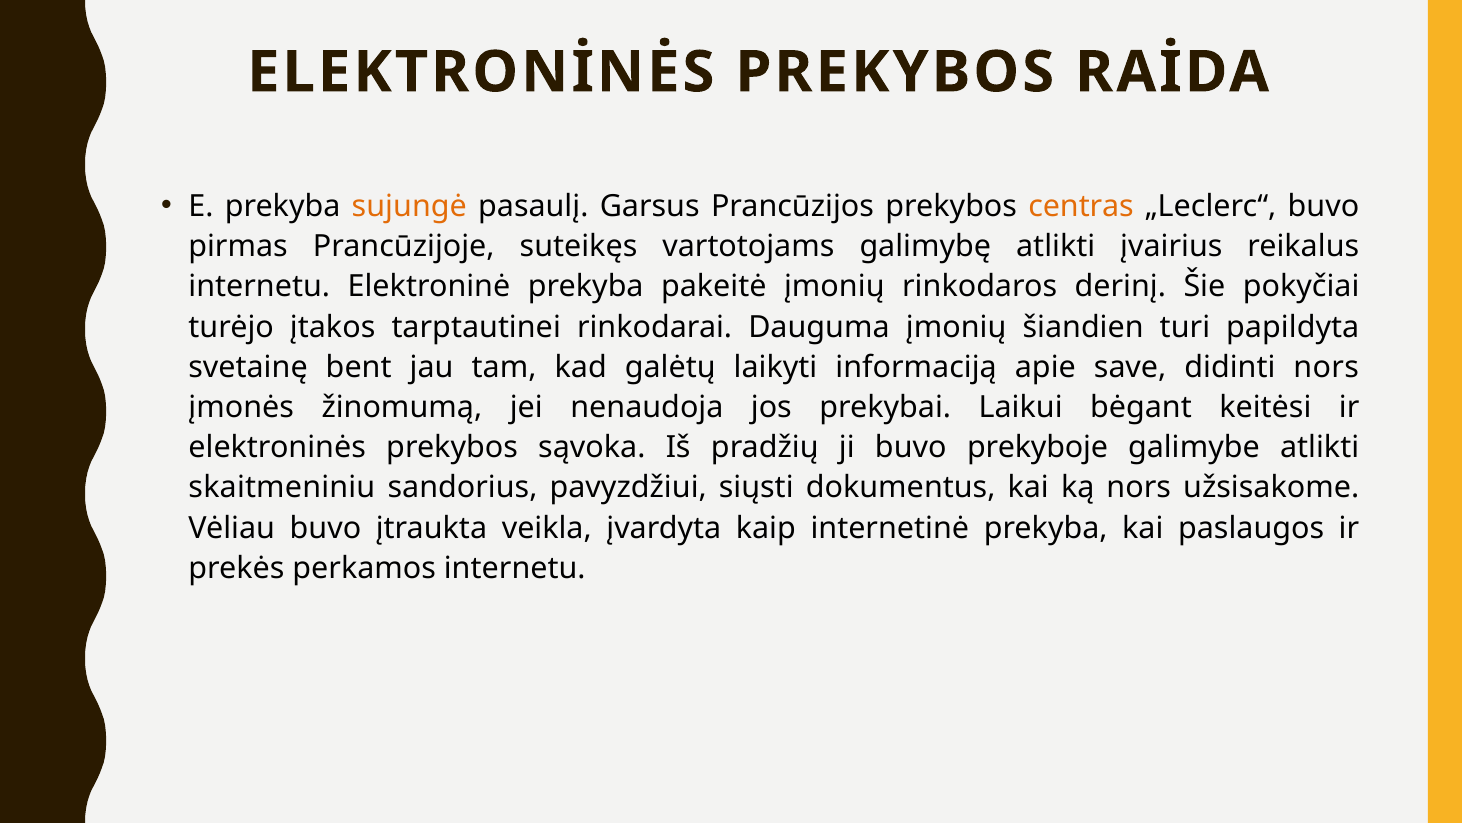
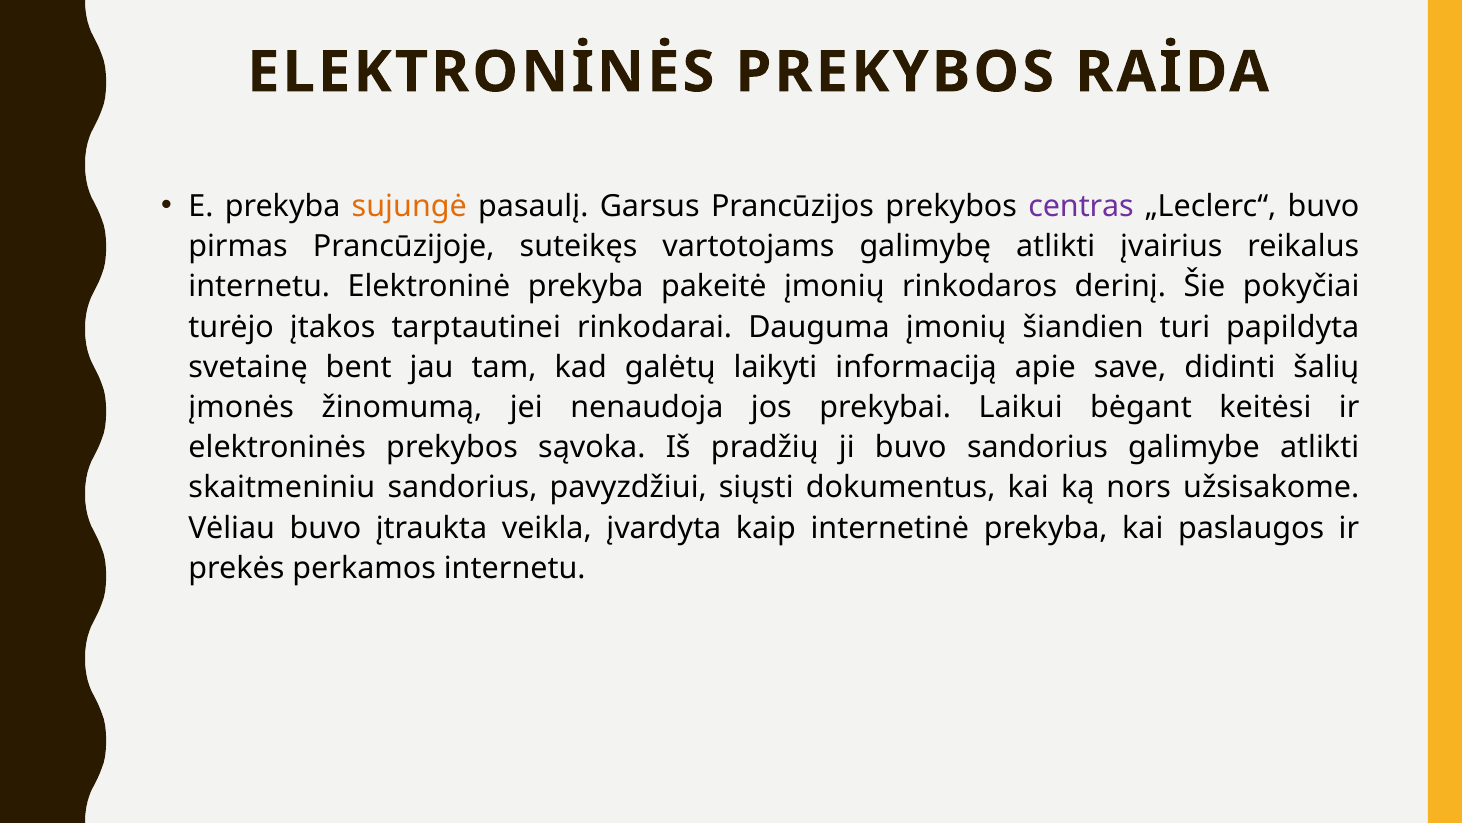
centras colour: orange -> purple
didinti nors: nors -> šalių
buvo prekyboje: prekyboje -> sandorius
